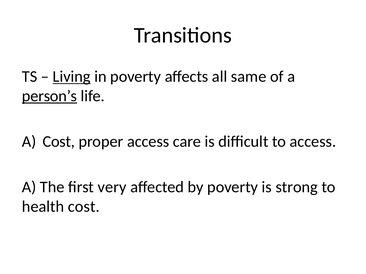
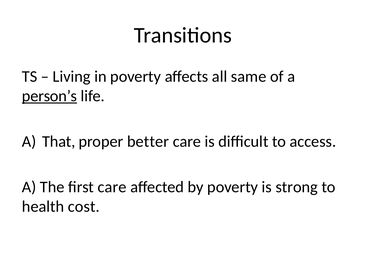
Living underline: present -> none
A Cost: Cost -> That
proper access: access -> better
first very: very -> care
